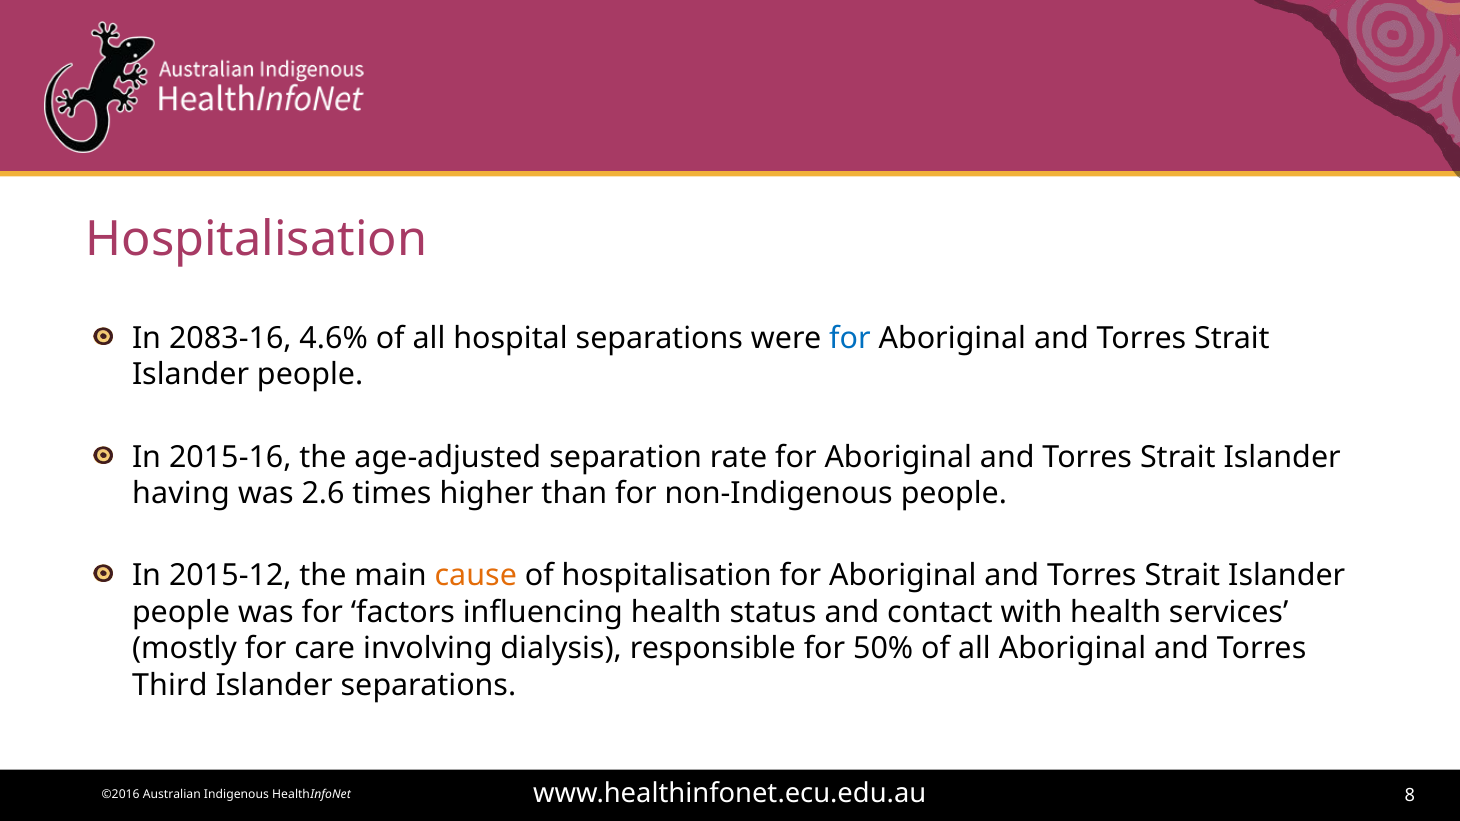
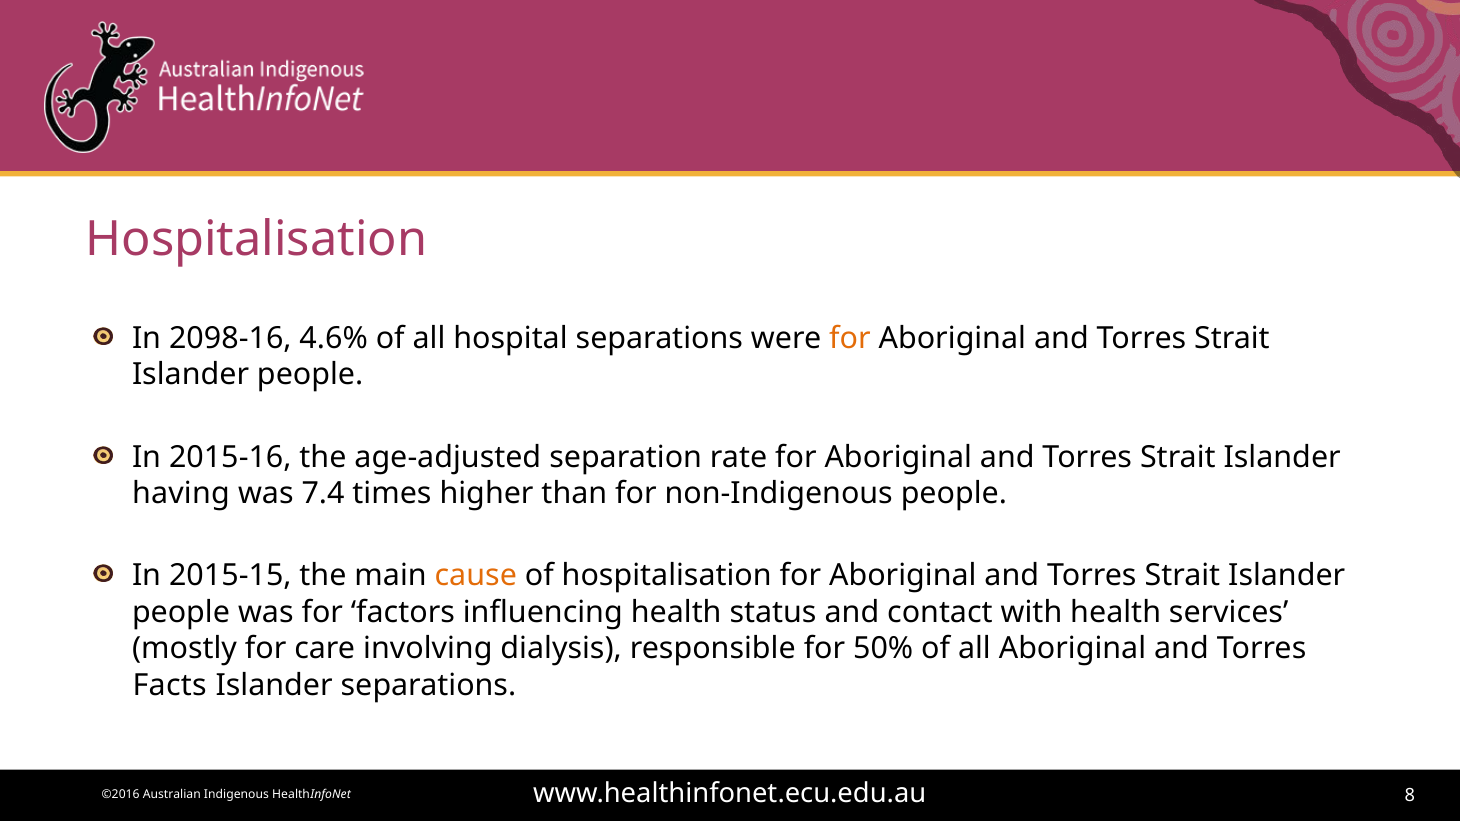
2083-16: 2083-16 -> 2098-16
for at (850, 338) colour: blue -> orange
2.6: 2.6 -> 7.4
2015-12: 2015-12 -> 2015-15
Third: Third -> Facts
